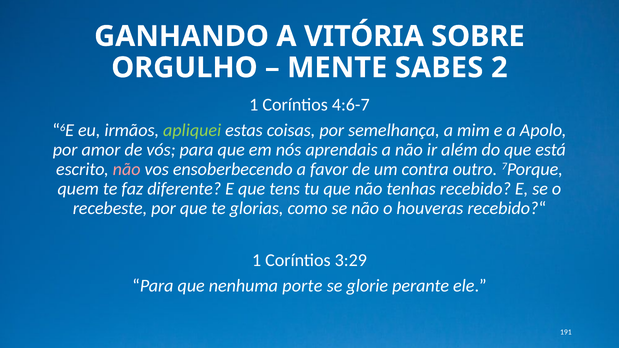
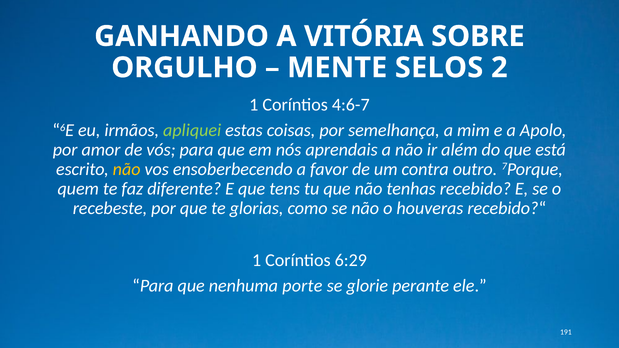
SABES: SABES -> SELOS
não at (127, 169) colour: pink -> yellow
3:29: 3:29 -> 6:29
